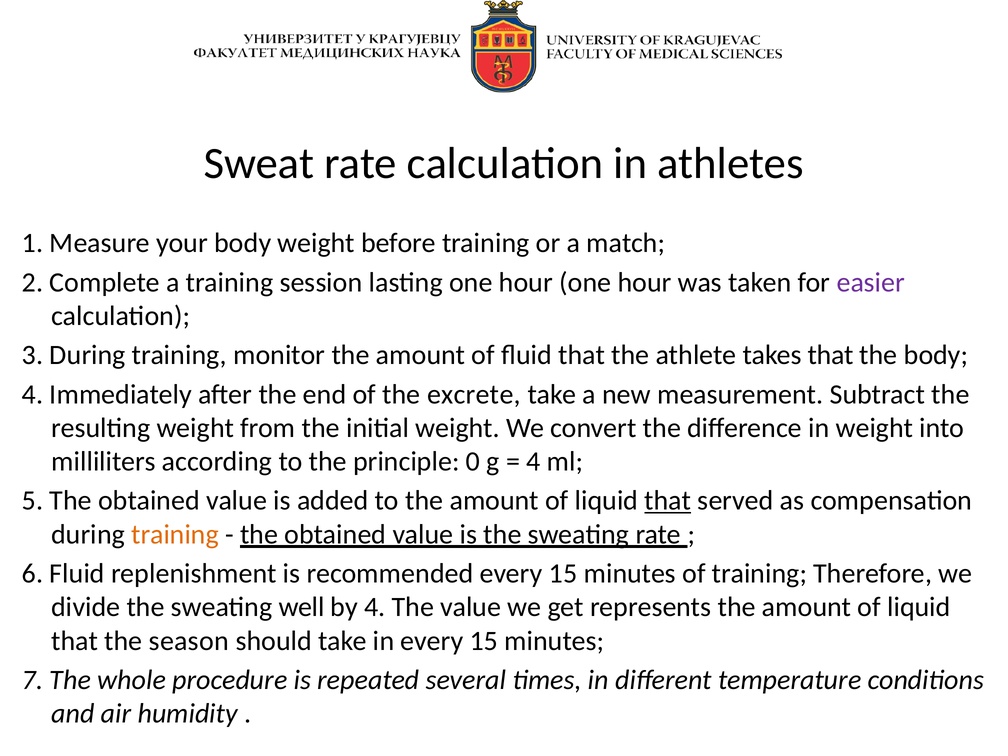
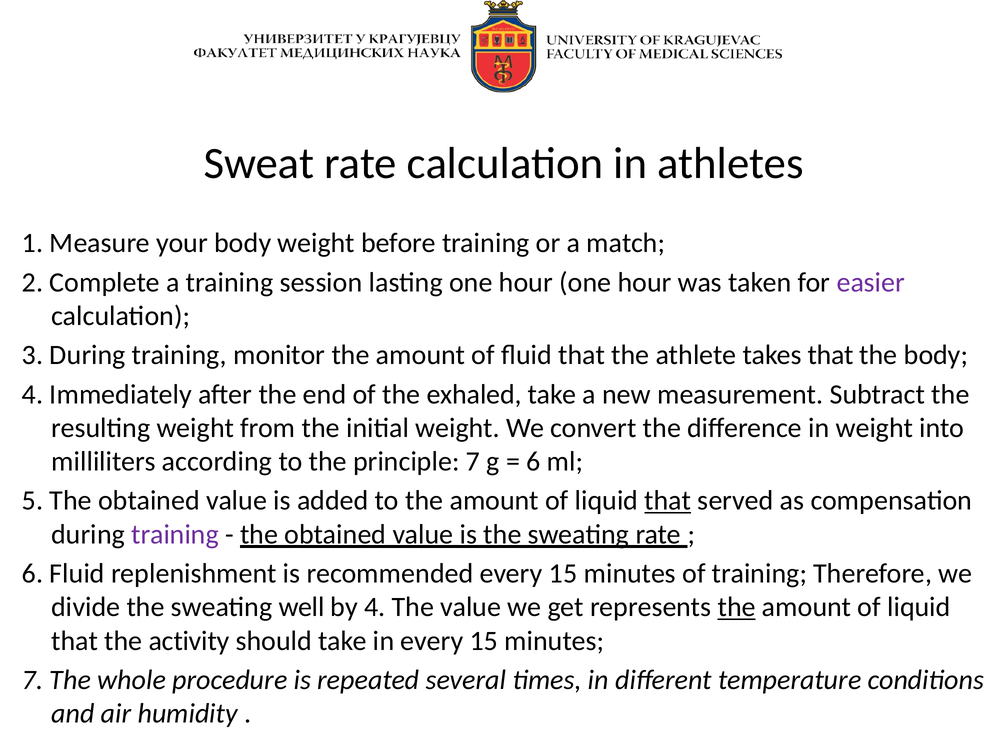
excrete: excrete -> exhaled
principle 0: 0 -> 7
4 at (533, 462): 4 -> 6
training at (175, 534) colour: orange -> purple
the at (737, 607) underline: none -> present
season: season -> activity
